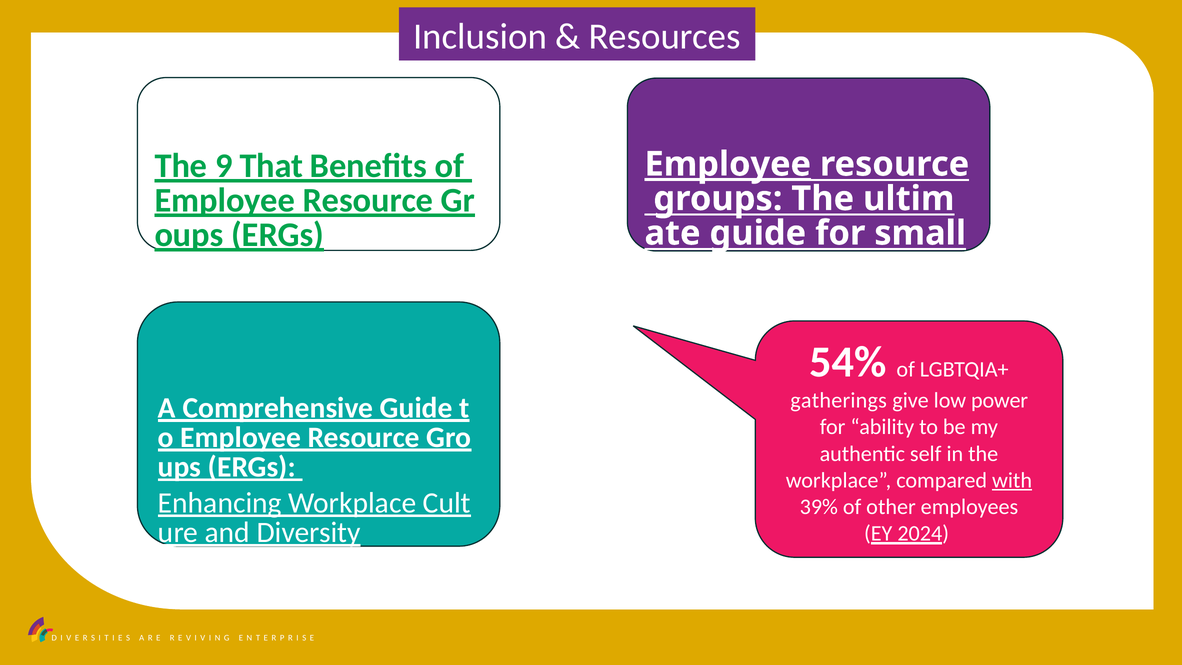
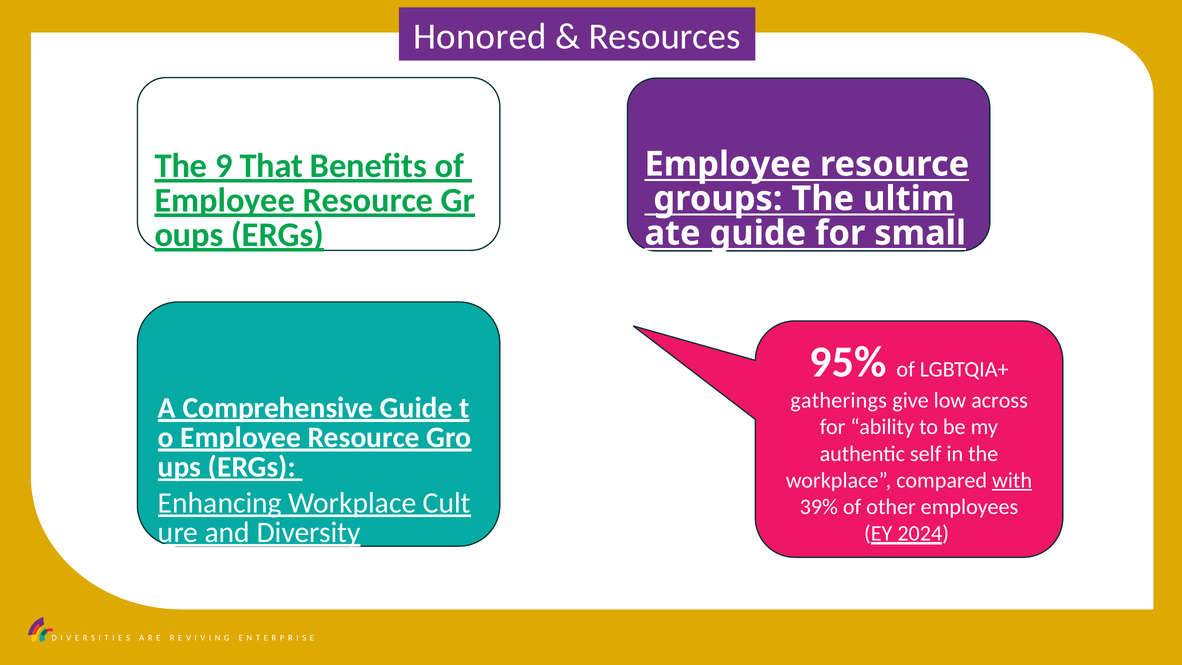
Inclusion: Inclusion -> Honored
Employee at (728, 164) underline: present -> none
54%: 54% -> 95%
power: power -> across
